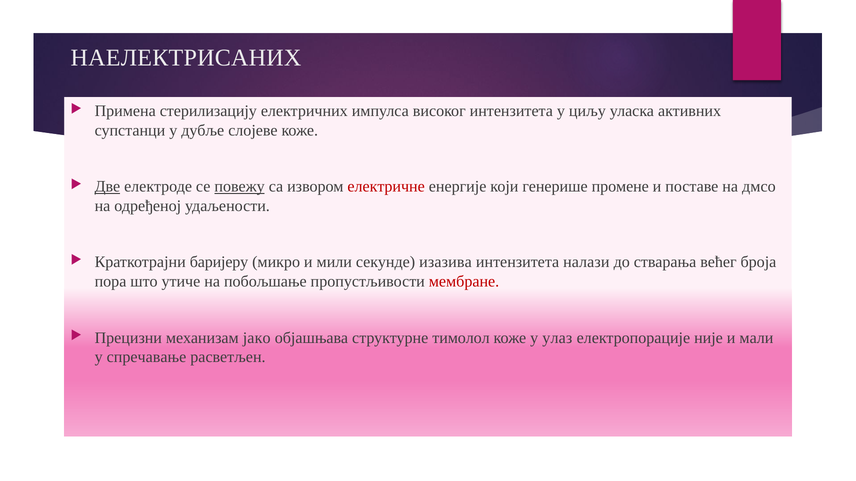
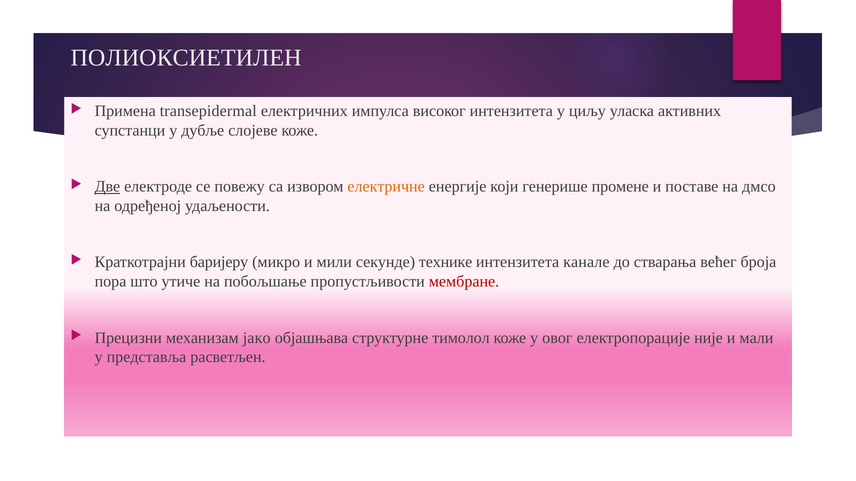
НАЕЛЕКТРИСАНИХ: НАЕЛЕКТРИСАНИХ -> ПОЛИОКСИЕТИЛЕН
стерилизацију: стерилизацију -> transepidermal
повежу underline: present -> none
електричне colour: red -> orange
изазива: изазива -> технике
налази: налази -> канале
улаз: улаз -> овог
спречавање: спречавање -> представља
